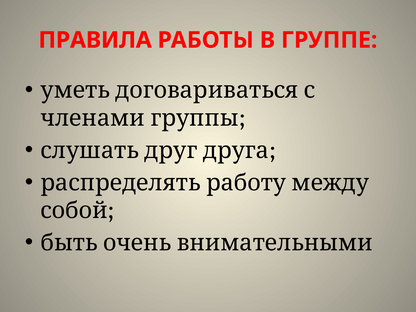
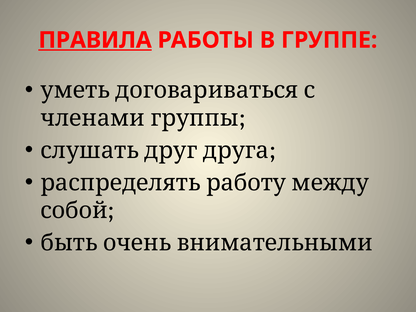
ПРАВИЛА underline: none -> present
